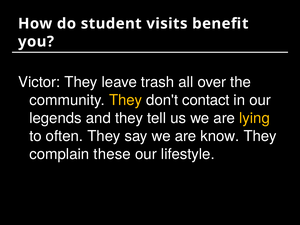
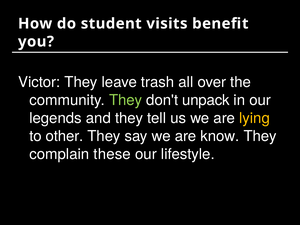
They at (126, 100) colour: yellow -> light green
contact: contact -> unpack
often: often -> other
